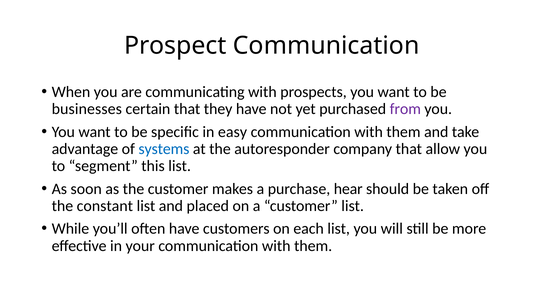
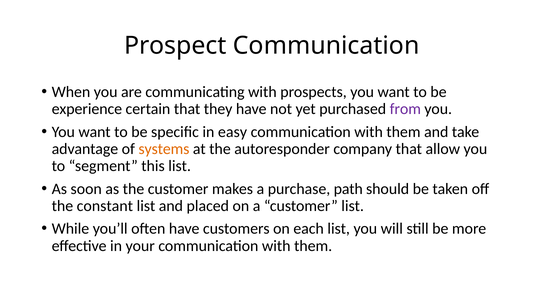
businesses: businesses -> experience
systems colour: blue -> orange
hear: hear -> path
